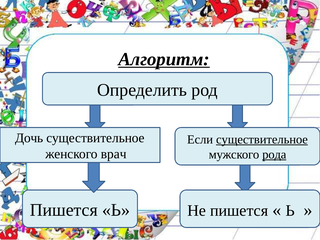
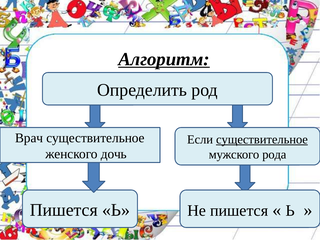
Дочь: Дочь -> Врач
врач: врач -> дочь
рода underline: present -> none
